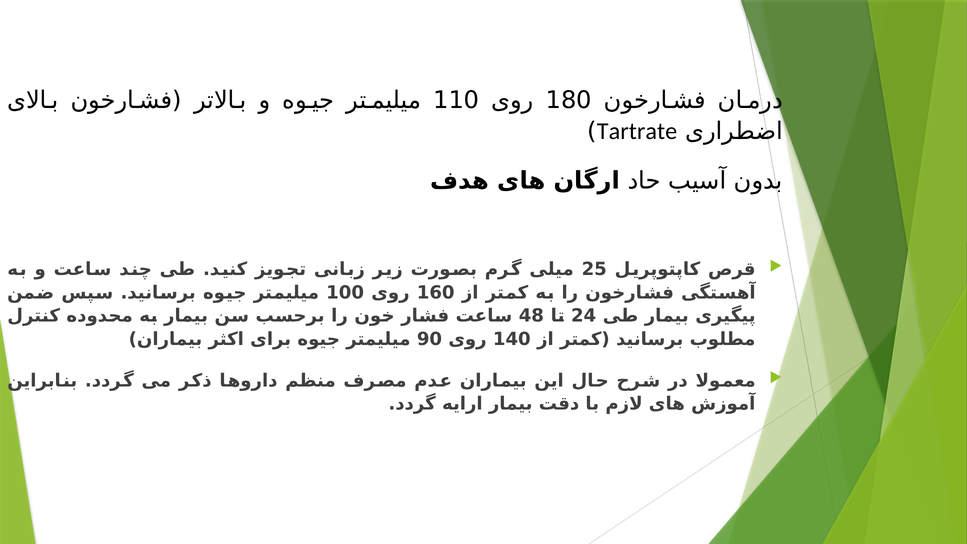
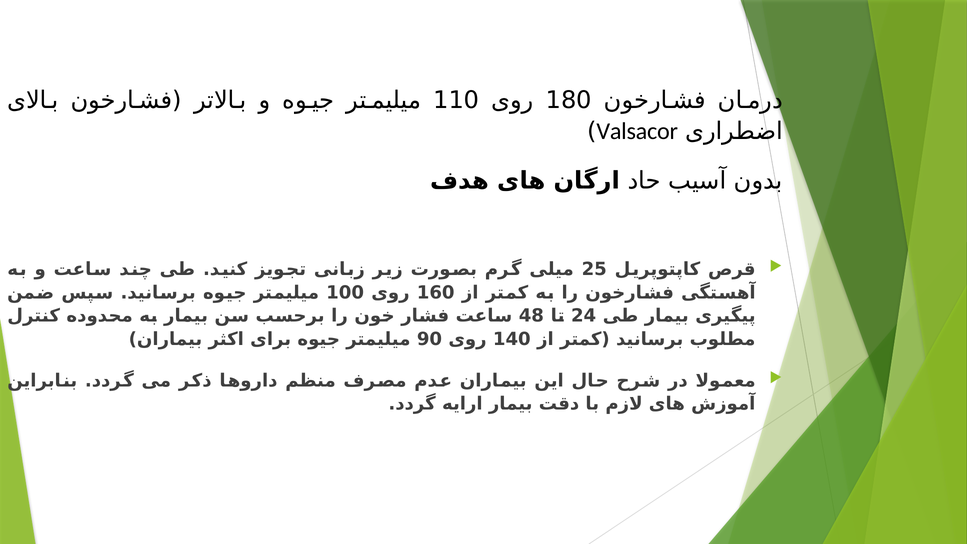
Tartrate: Tartrate -> Valsacor
